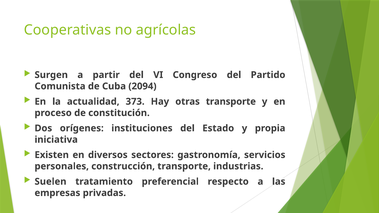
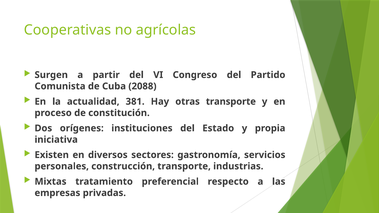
2094: 2094 -> 2088
373: 373 -> 381
Suelen: Suelen -> Mixtas
